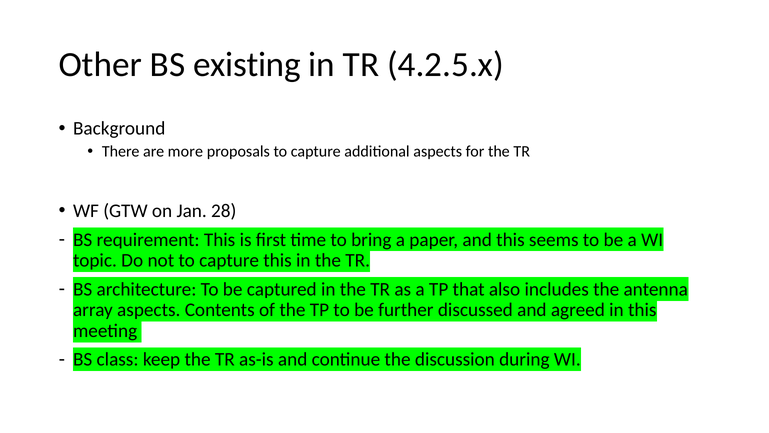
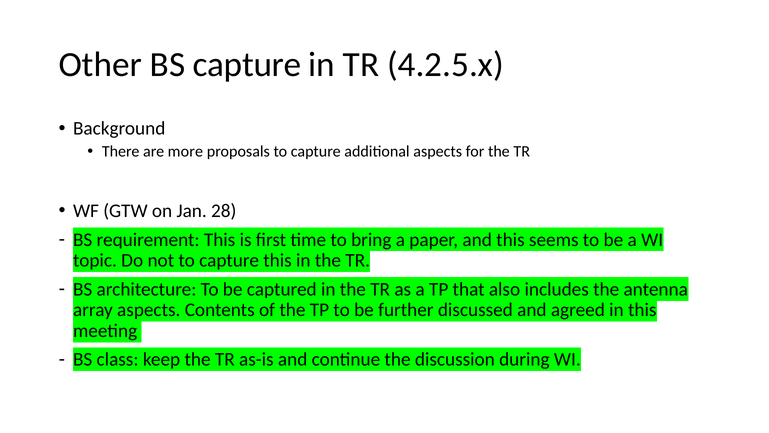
BS existing: existing -> capture
